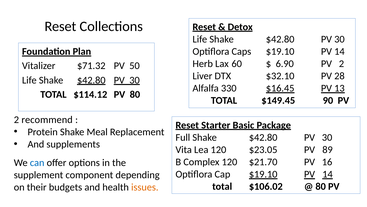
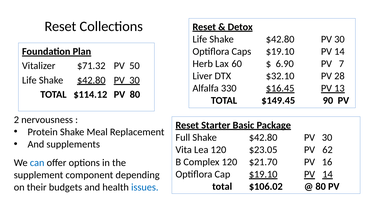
6.90 PV 2: 2 -> 7
recommend: recommend -> nervousness
89: 89 -> 62
issues colour: orange -> blue
